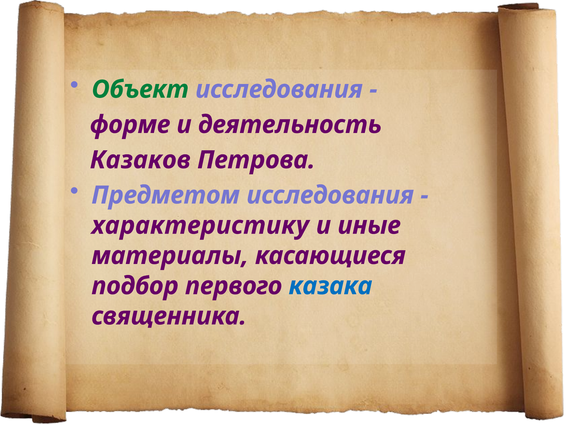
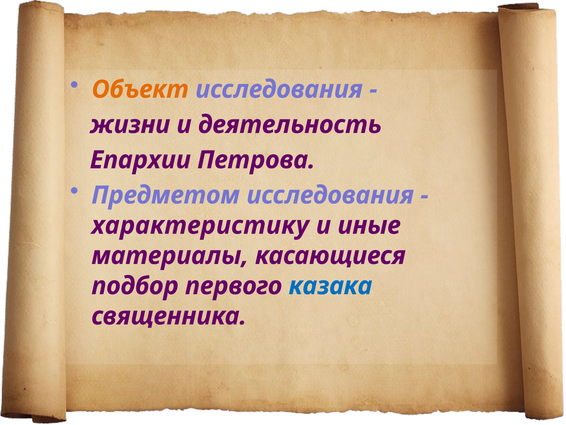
Объект colour: green -> orange
форме: форме -> жизни
Казаков: Казаков -> Епархии
